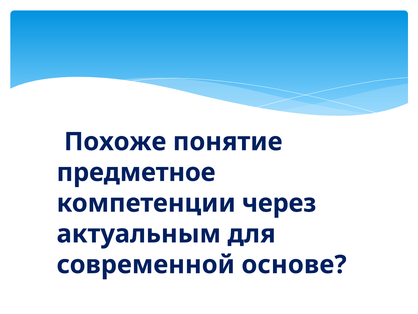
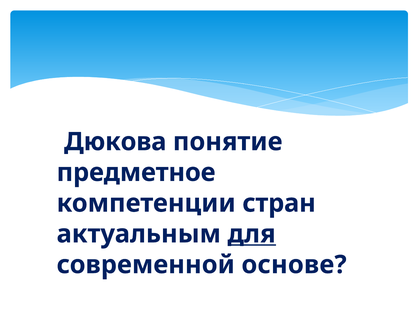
Похоже: Похоже -> Дюкова
через: через -> стран
для underline: none -> present
